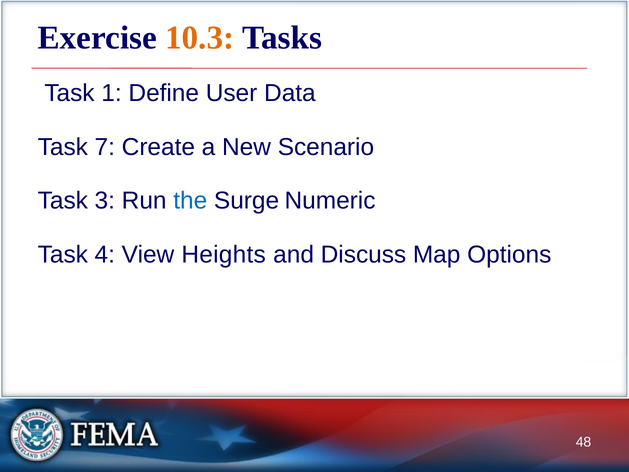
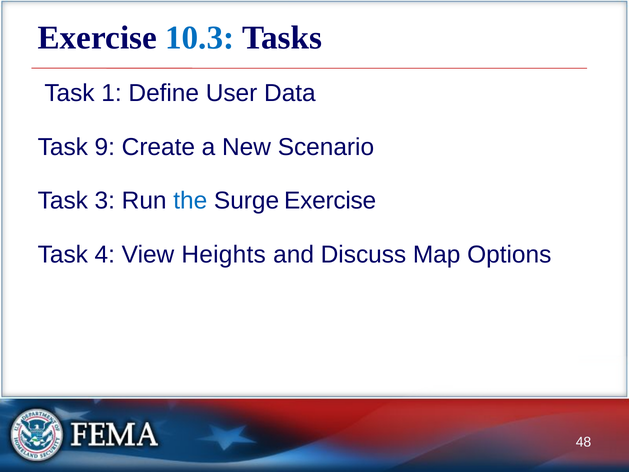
10.3 colour: orange -> blue
7: 7 -> 9
Surge Numeric: Numeric -> Exercise
